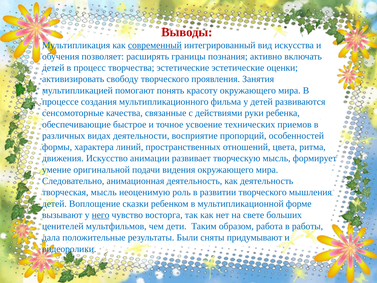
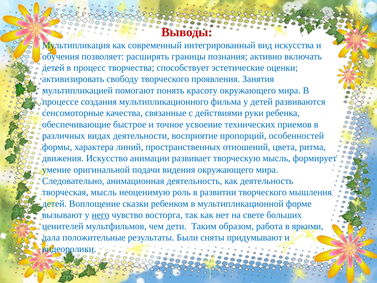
современный underline: present -> none
творчества эстетические: эстетические -> способствует
работы: работы -> яркими
